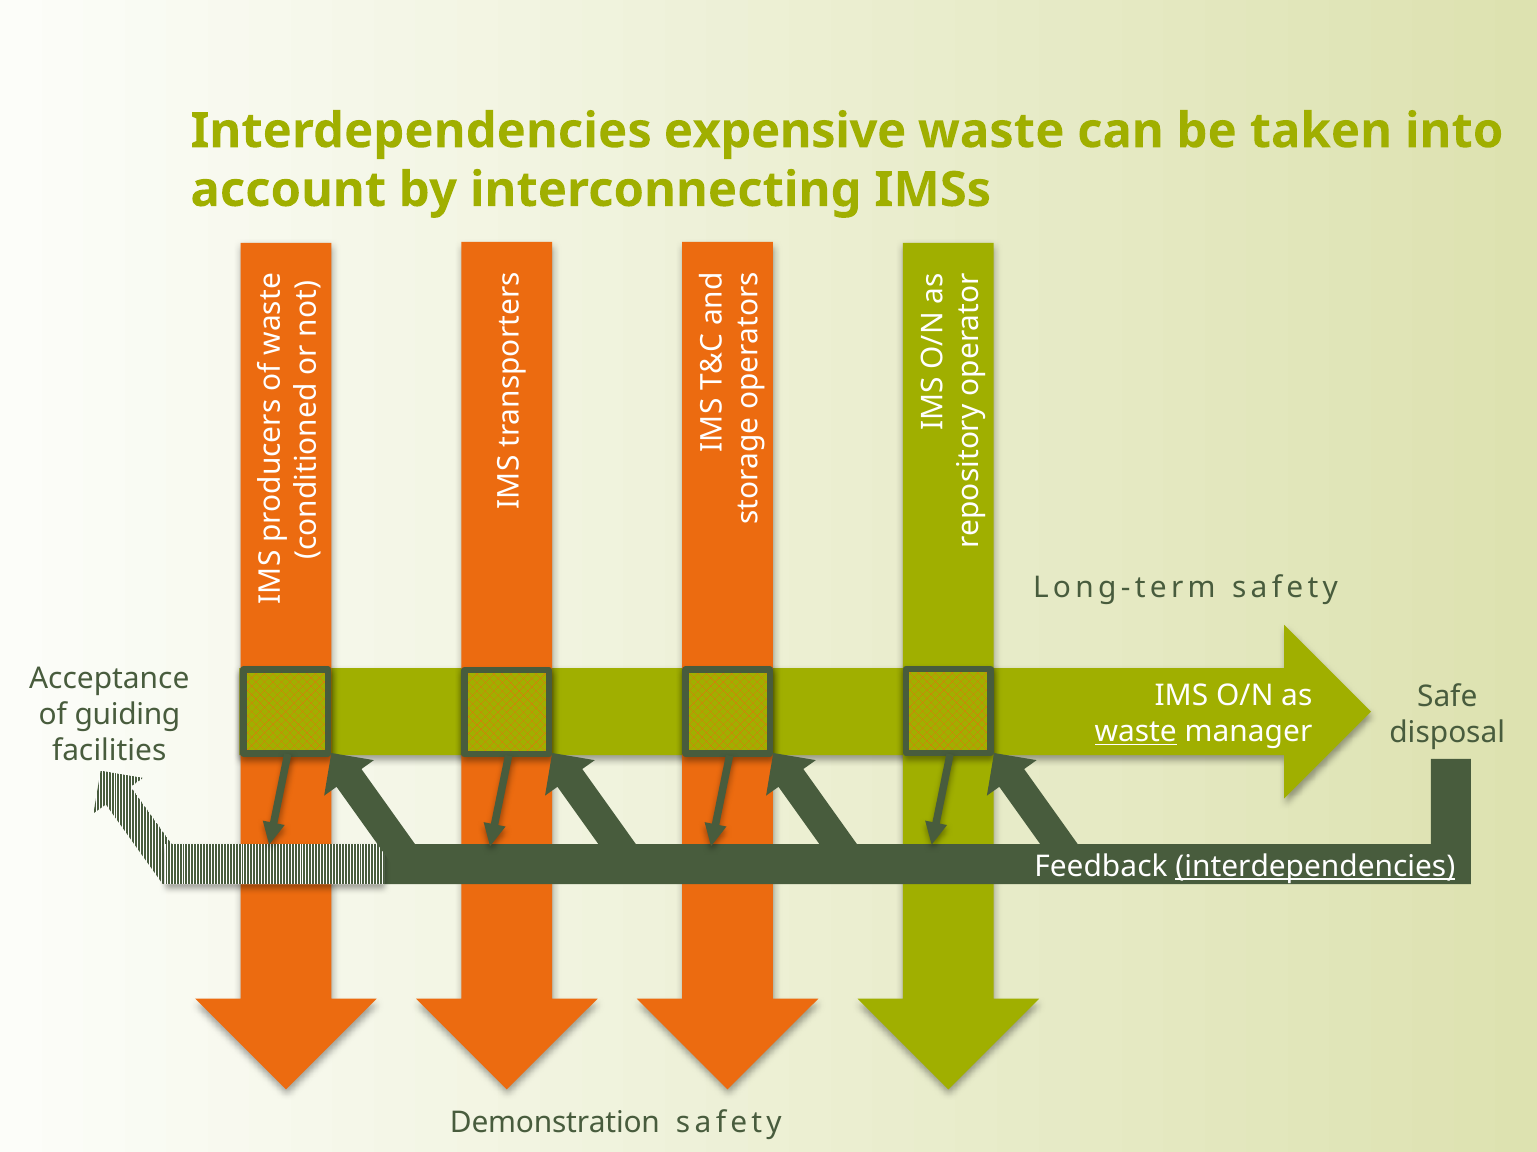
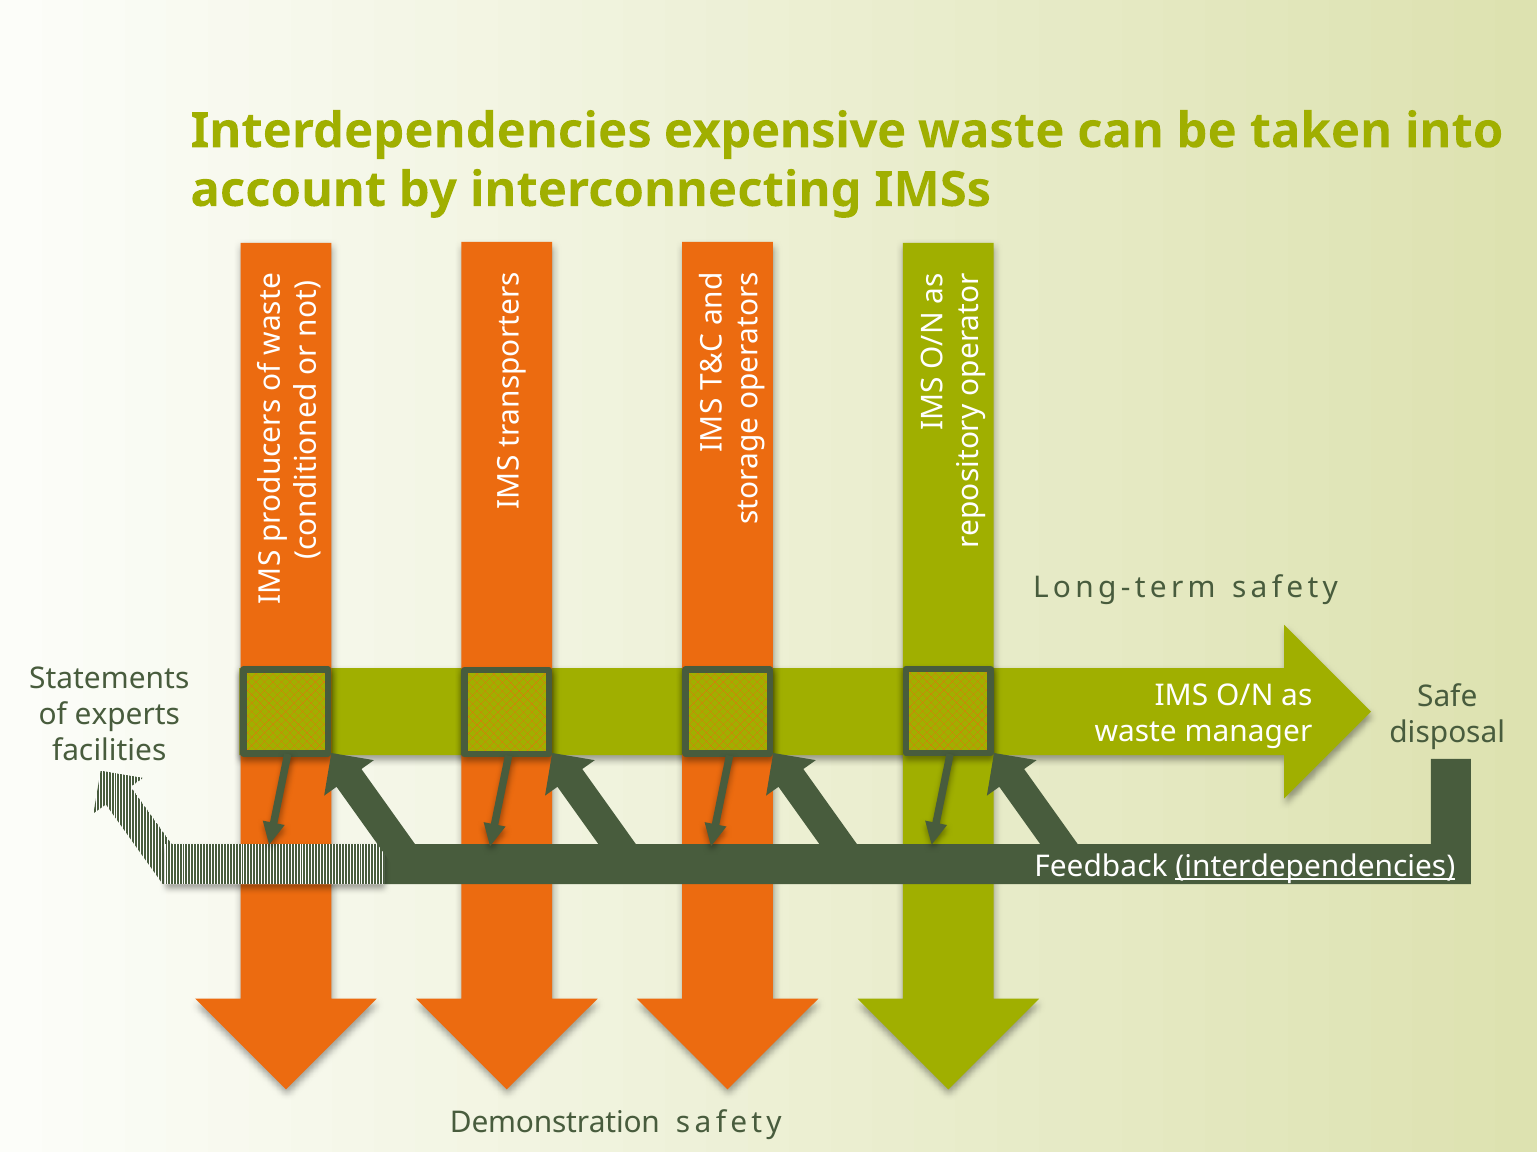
Acceptance: Acceptance -> Statements
guiding: guiding -> experts
waste at (1136, 732) underline: present -> none
